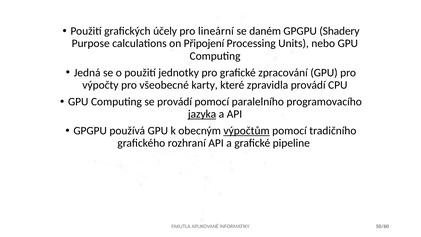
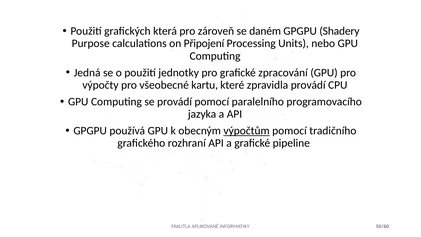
účely: účely -> která
lineární: lineární -> zároveň
karty: karty -> kartu
jazyka underline: present -> none
